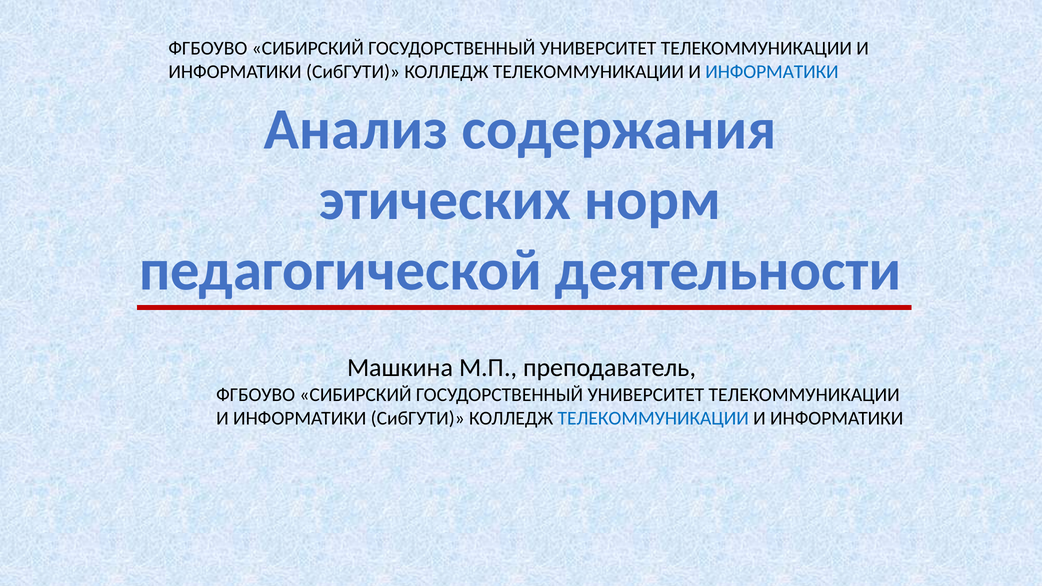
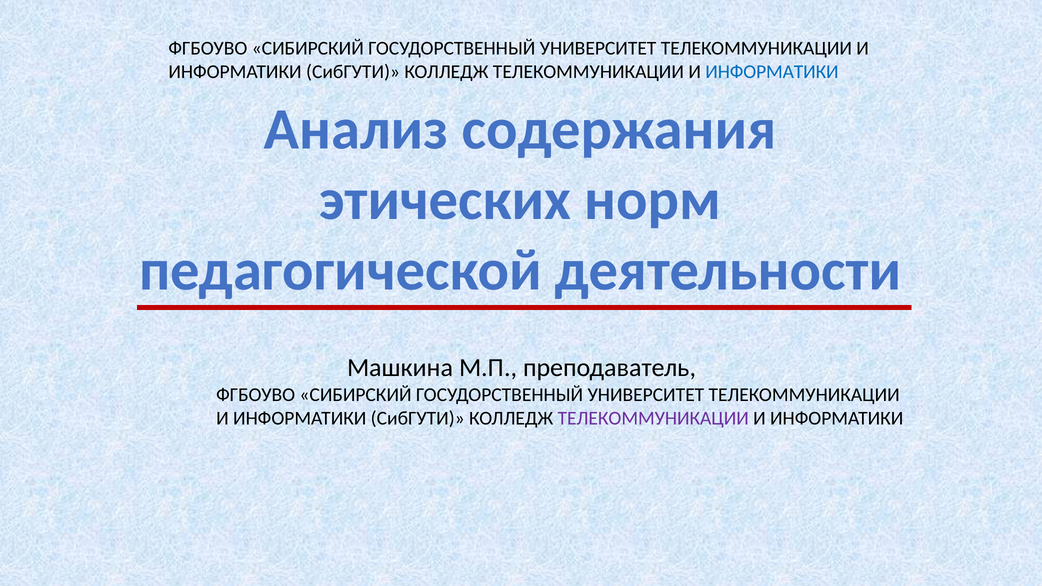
ТЕЛЕКОММУНИКАЦИИ at (653, 419) colour: blue -> purple
